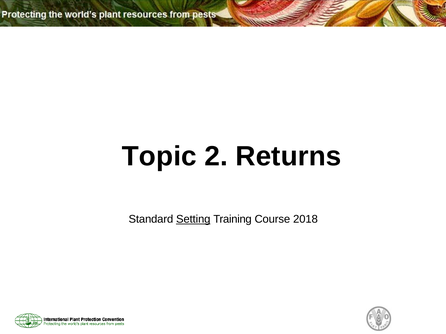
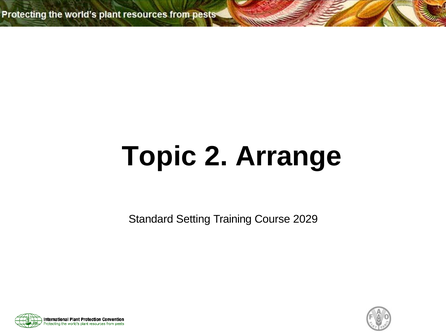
Returns: Returns -> Arrange
Setting underline: present -> none
2018: 2018 -> 2029
